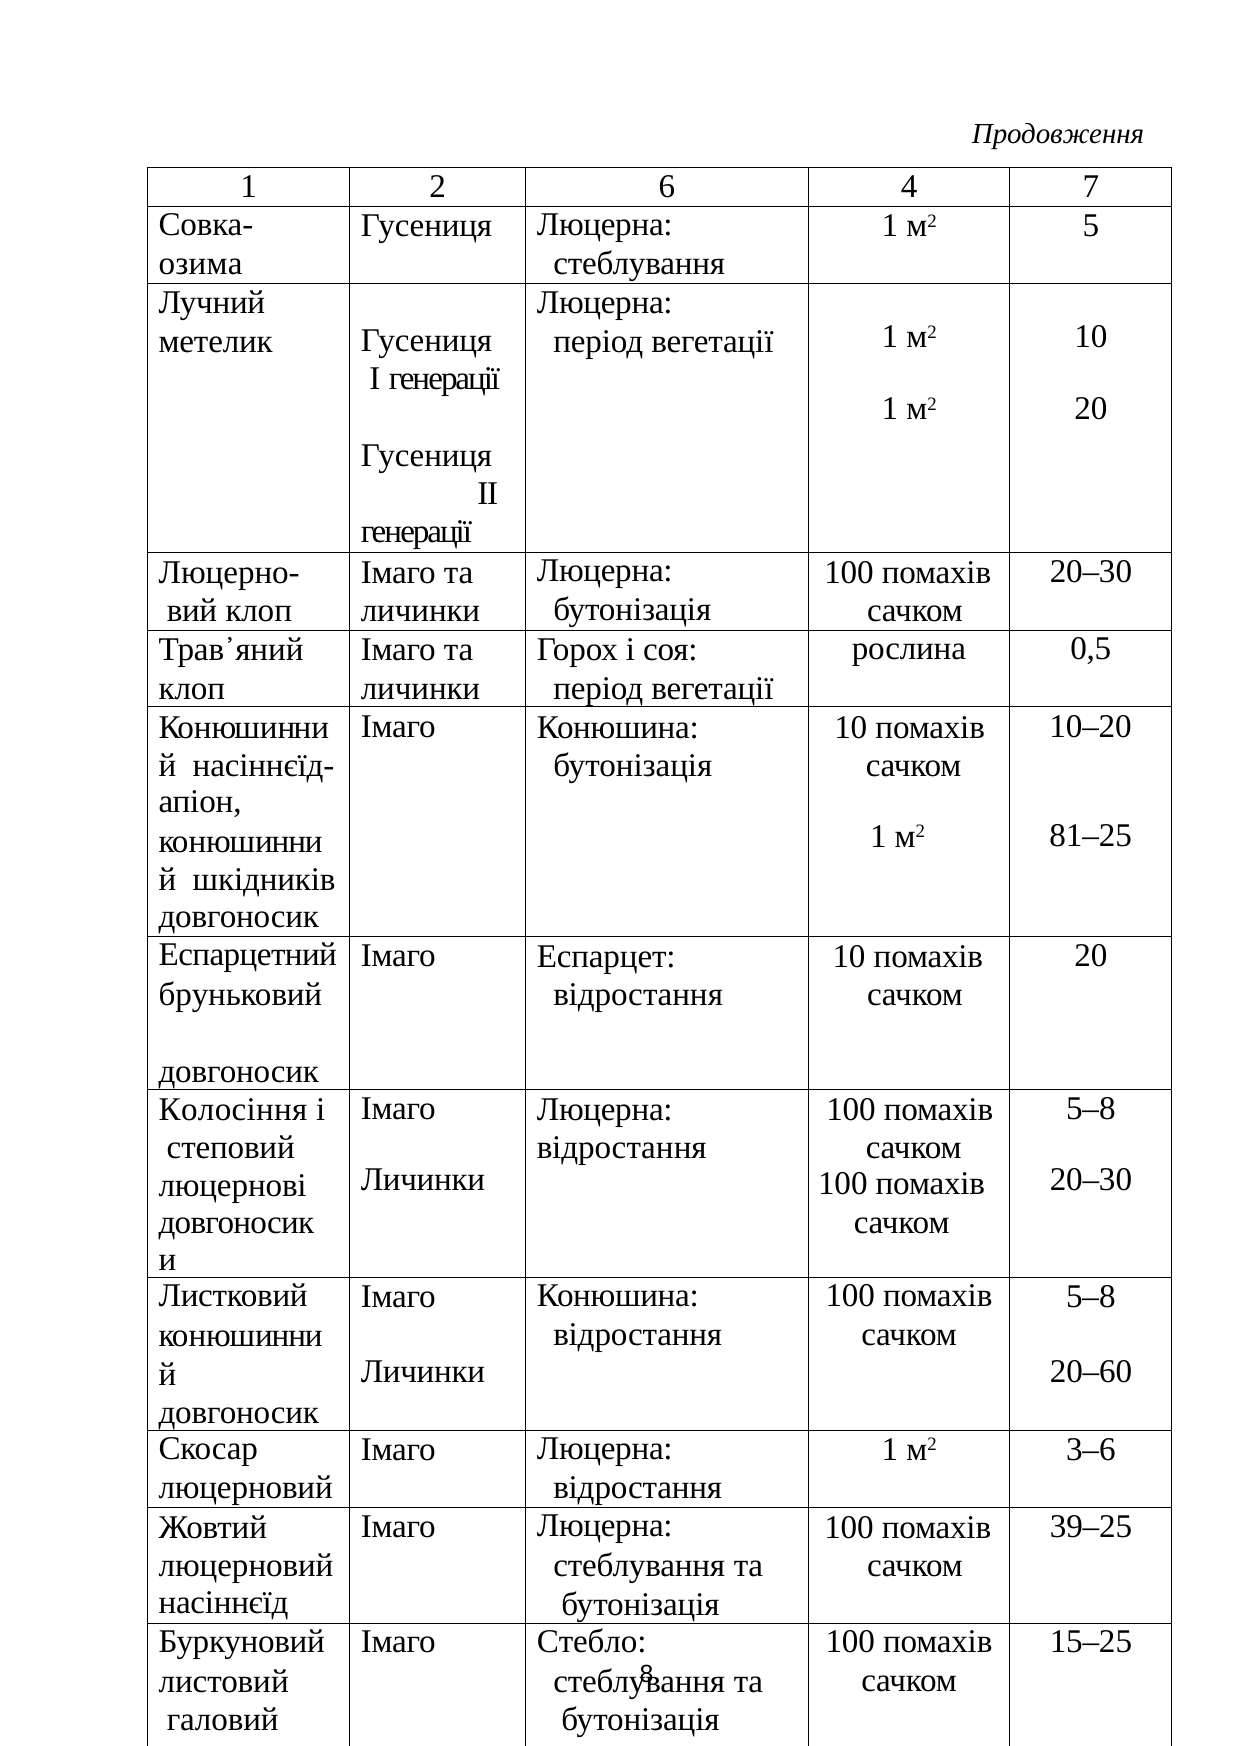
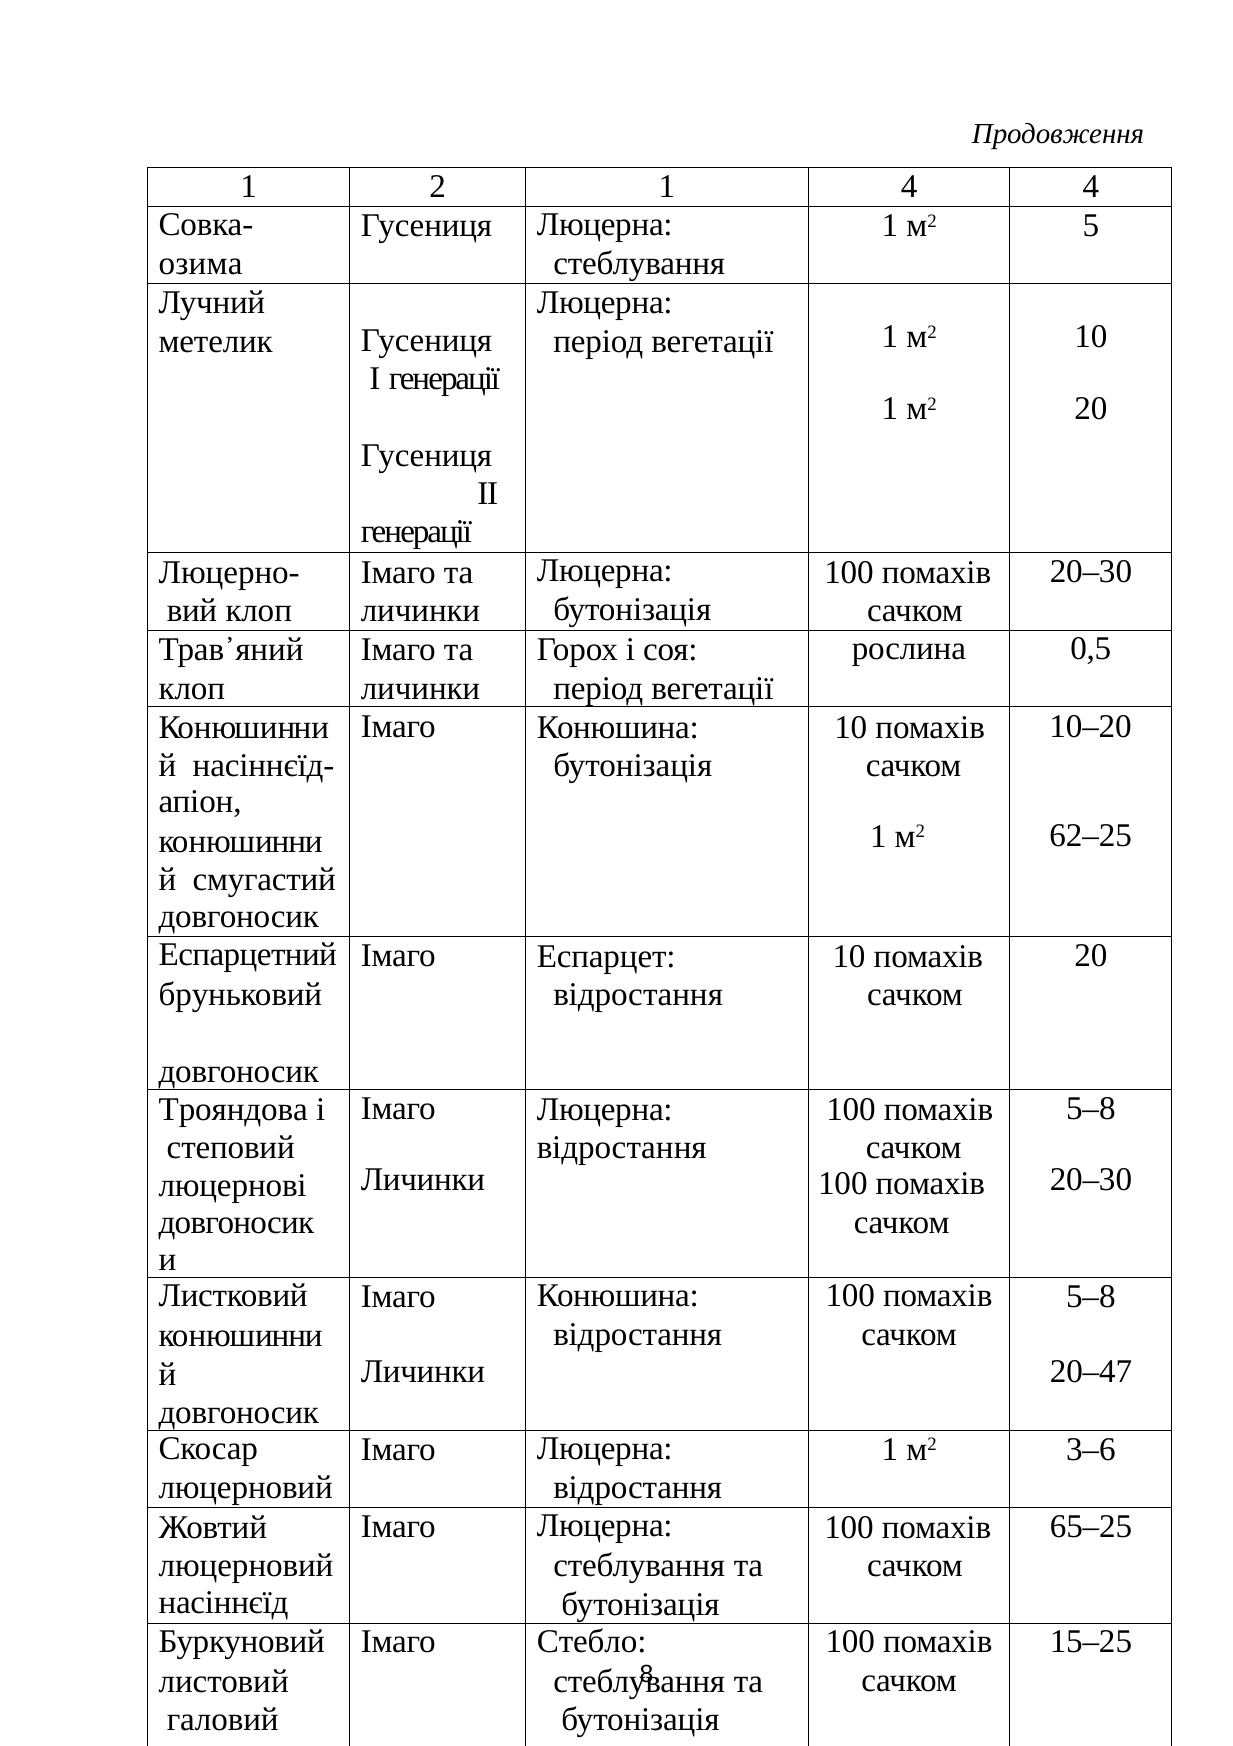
2 6: 6 -> 1
4 7: 7 -> 4
81–25: 81–25 -> 62–25
шкідників: шкідників -> смугастий
Колосіння: Колосіння -> Трояндова
20–60: 20–60 -> 20–47
39–25: 39–25 -> 65–25
